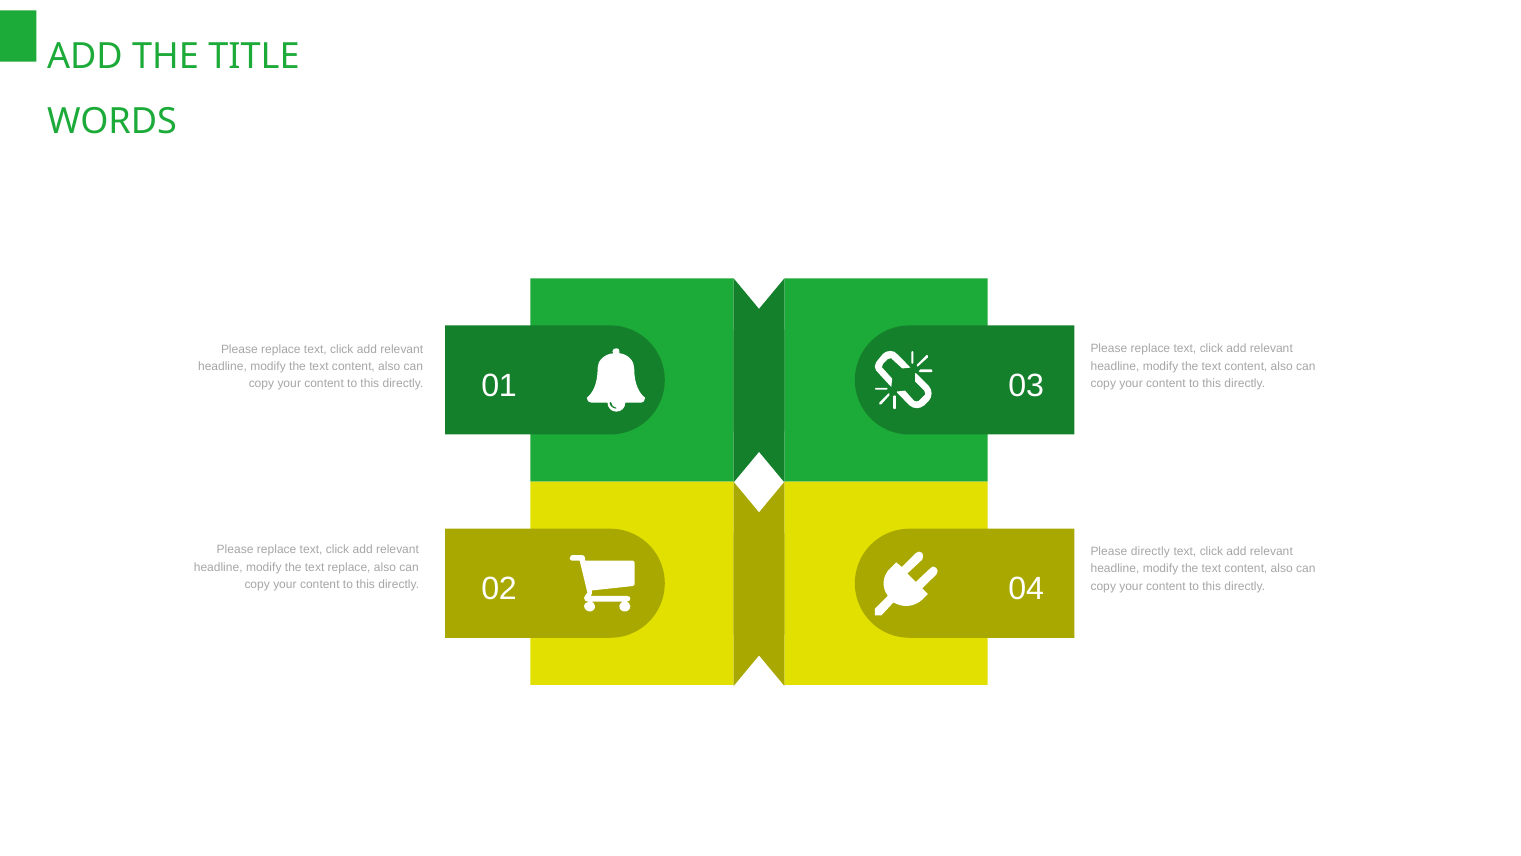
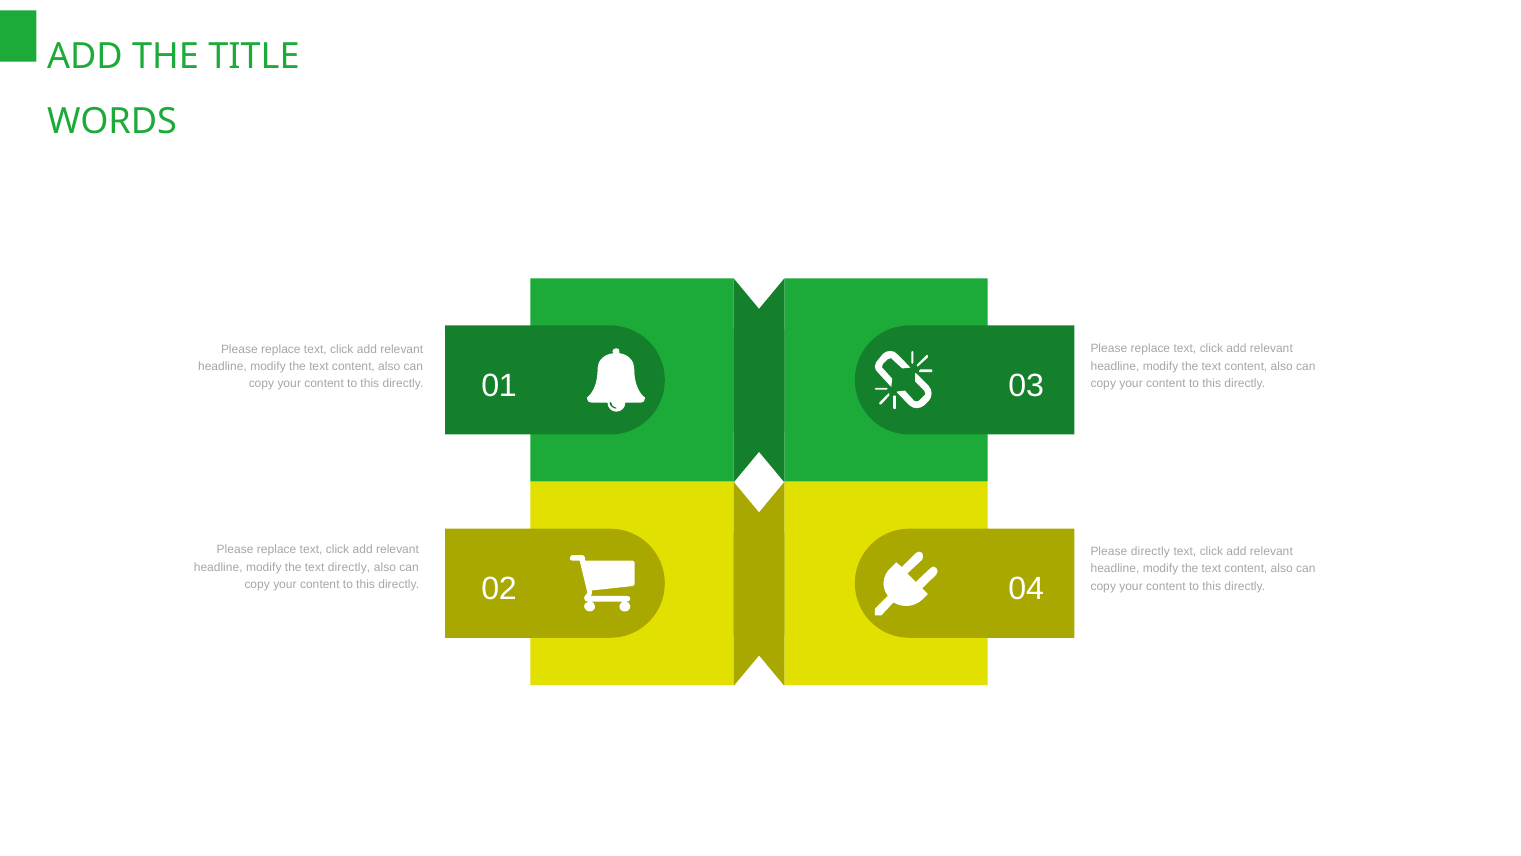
text replace: replace -> directly
